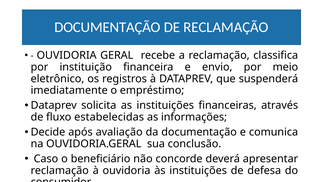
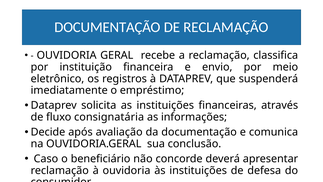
estabelecidas: estabelecidas -> consignatária
